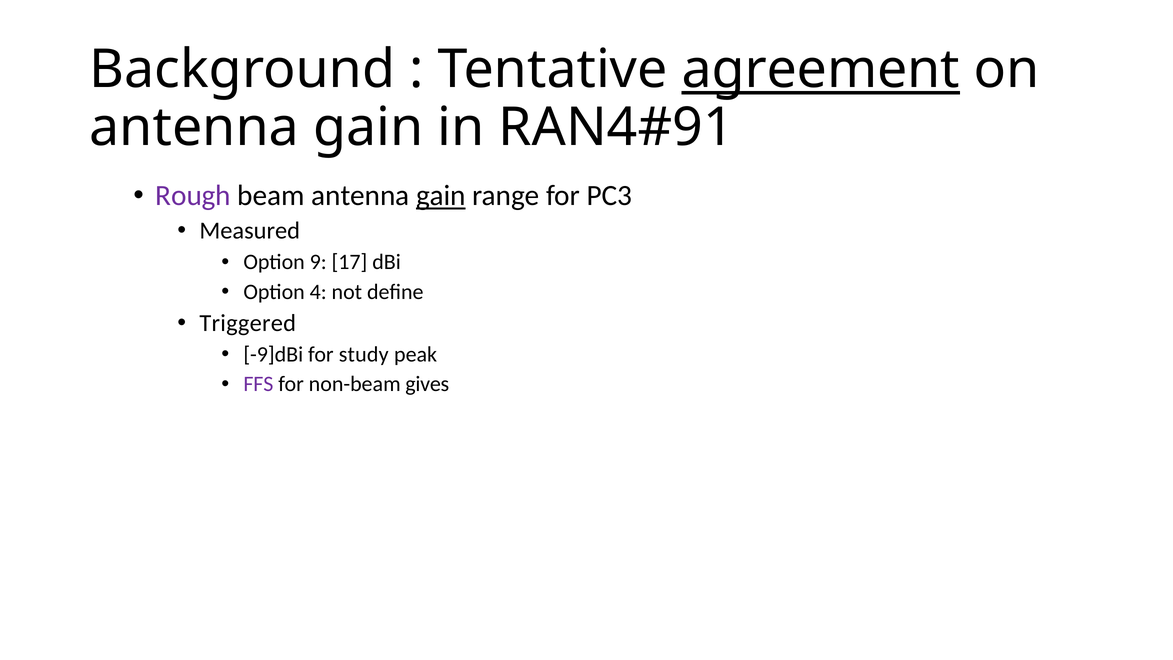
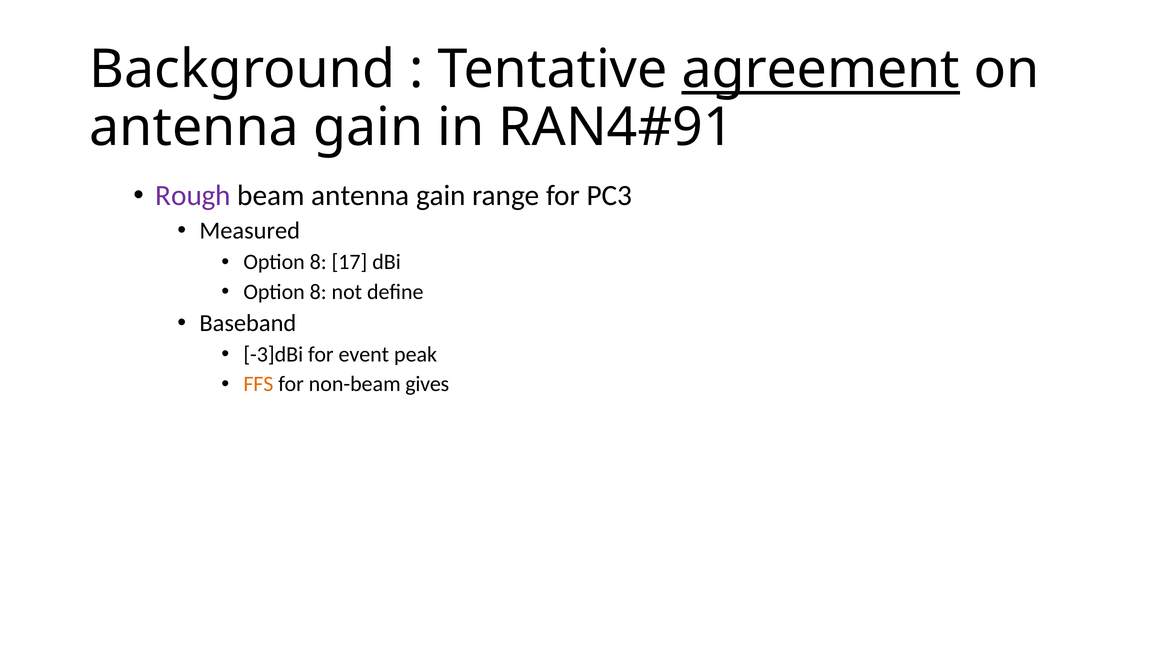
gain at (441, 196) underline: present -> none
9 at (318, 262): 9 -> 8
4 at (318, 292): 4 -> 8
Triggered: Triggered -> Baseband
-9]dBi: -9]dBi -> -3]dBi
study: study -> event
FFS colour: purple -> orange
